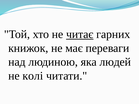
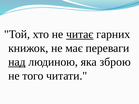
над underline: none -> present
людей: людей -> зброю
колі: колі -> того
